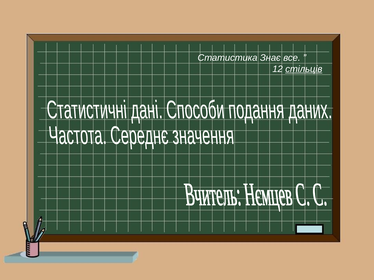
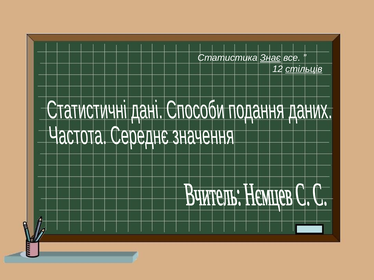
Знає underline: none -> present
